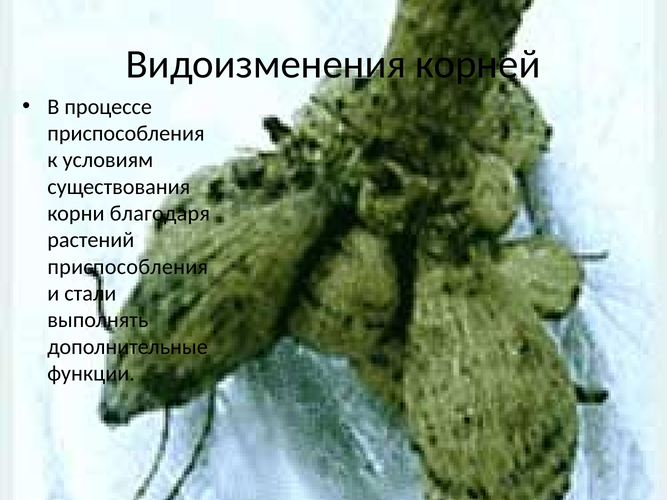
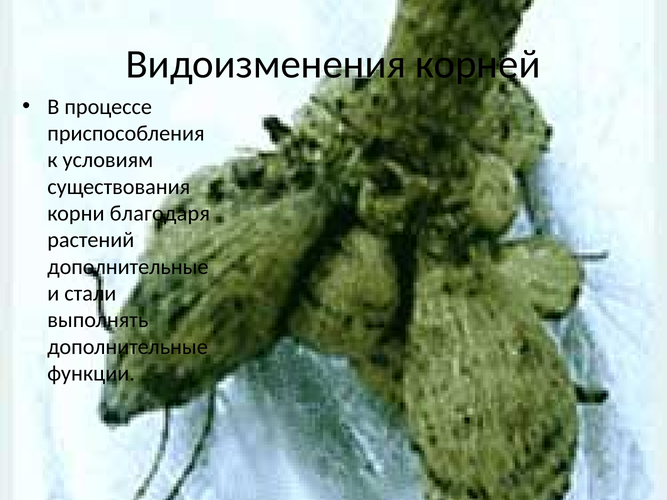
приспособления at (128, 267): приспособления -> дополнительные
